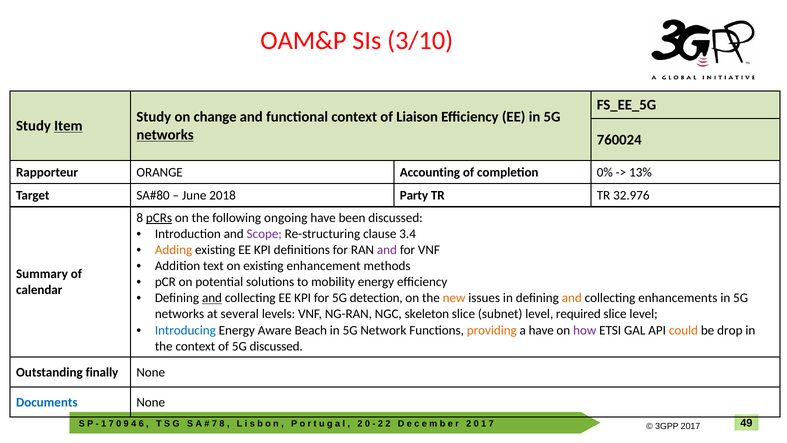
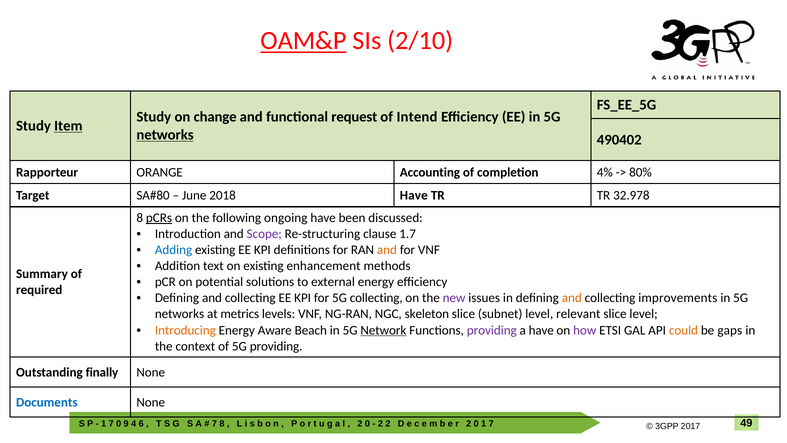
OAM&P underline: none -> present
3/10: 3/10 -> 2/10
functional context: context -> request
Liaison: Liaison -> Intend
760024: 760024 -> 490402
0%: 0% -> 4%
13%: 13% -> 80%
2018 Party: Party -> Have
32.976: 32.976 -> 32.978
3.4: 3.4 -> 1.7
Adding colour: orange -> blue
and at (387, 250) colour: purple -> orange
mobility: mobility -> external
calendar: calendar -> required
and at (212, 298) underline: present -> none
5G detection: detection -> collecting
new colour: orange -> purple
enhancements: enhancements -> improvements
several: several -> metrics
required: required -> relevant
Introducing colour: blue -> orange
Network underline: none -> present
providing at (492, 330) colour: orange -> purple
drop: drop -> gaps
5G discussed: discussed -> providing
